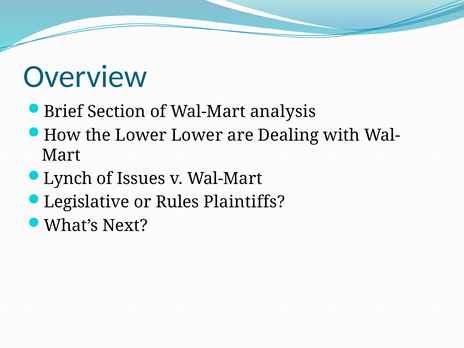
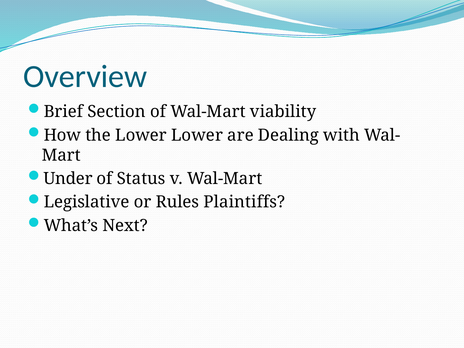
analysis: analysis -> viability
Lynch: Lynch -> Under
Issues: Issues -> Status
